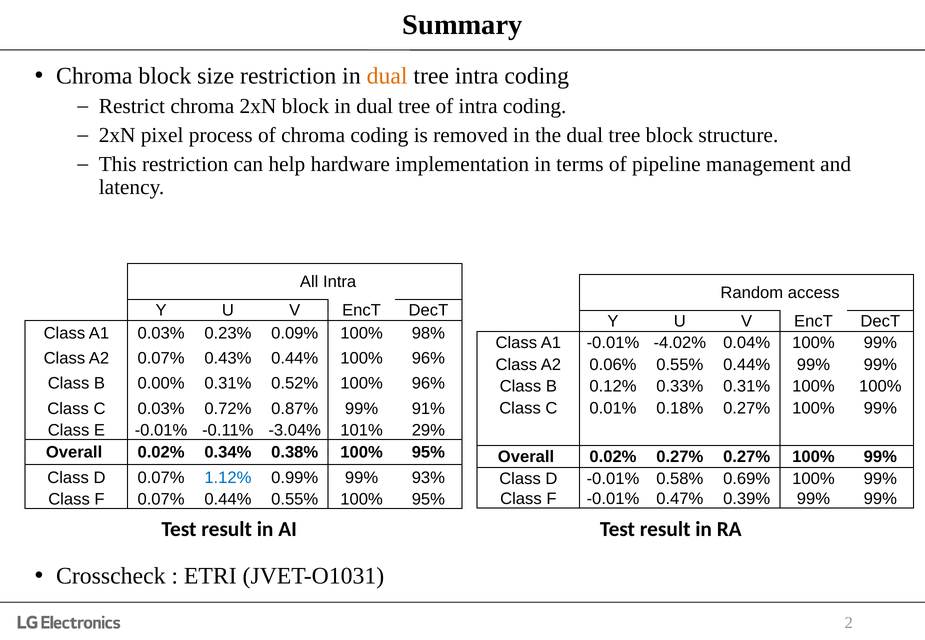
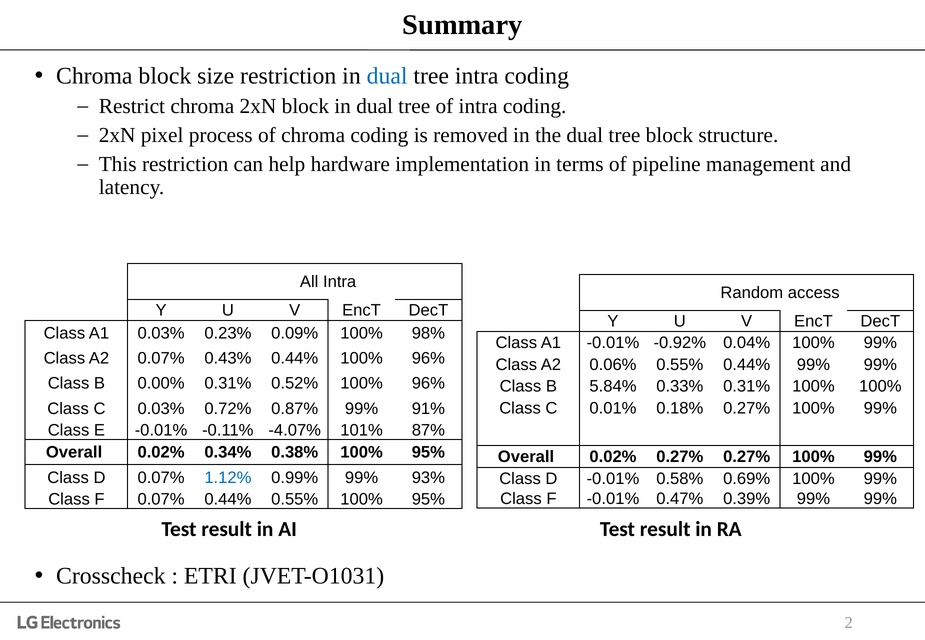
dual at (387, 76) colour: orange -> blue
-4.02%: -4.02% -> -0.92%
0.12%: 0.12% -> 5.84%
-3.04%: -3.04% -> -4.07%
29%: 29% -> 87%
